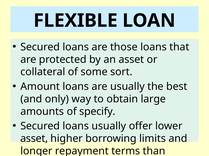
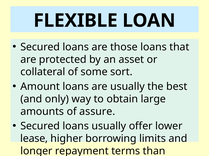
specify: specify -> assure
asset at (34, 139): asset -> lease
